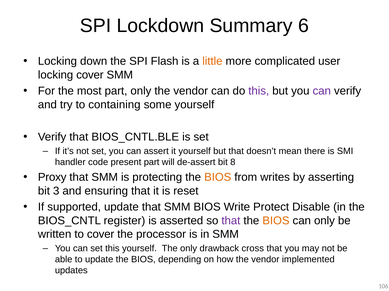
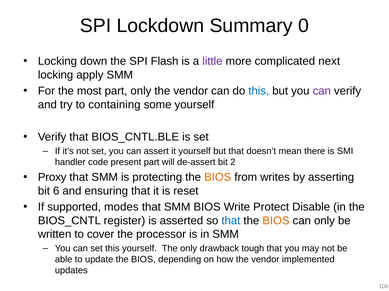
6: 6 -> 0
little colour: orange -> purple
user: user -> next
locking cover: cover -> apply
this at (259, 91) colour: purple -> blue
8: 8 -> 2
3: 3 -> 6
supported update: update -> modes
that at (231, 221) colour: purple -> blue
cross: cross -> tough
